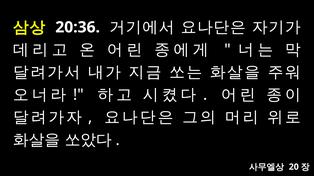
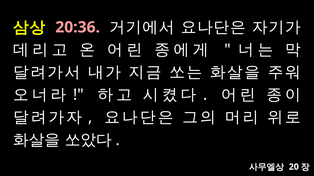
20:36 colour: white -> pink
